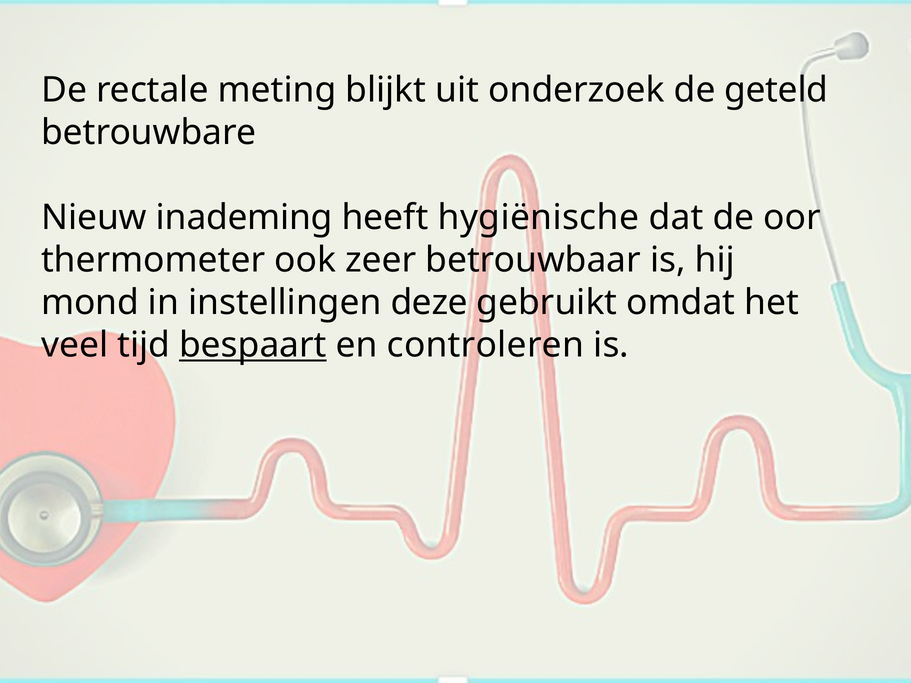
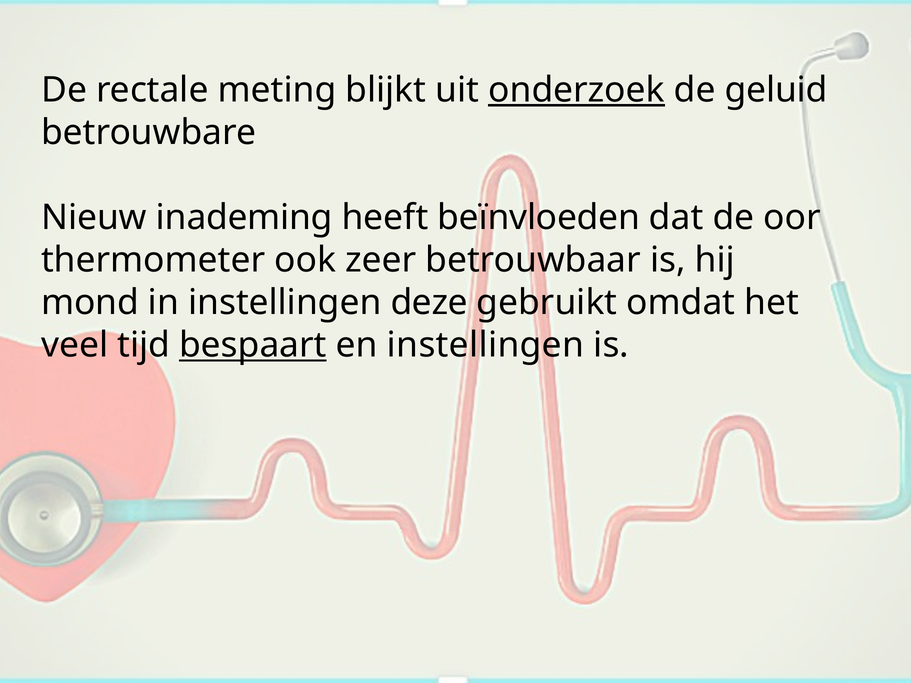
onderzoek underline: none -> present
geteld: geteld -> geluid
hygiënische: hygiënische -> beïnvloeden
en controleren: controleren -> instellingen
